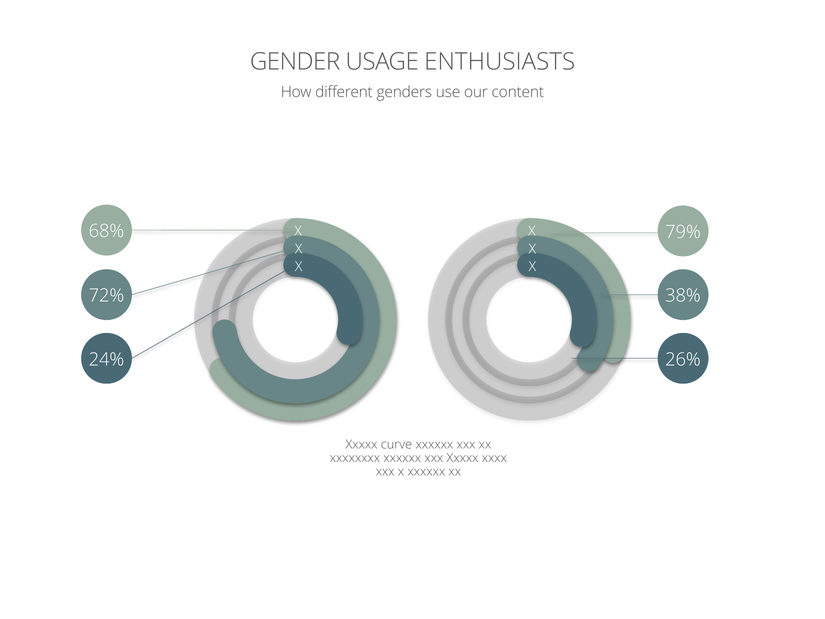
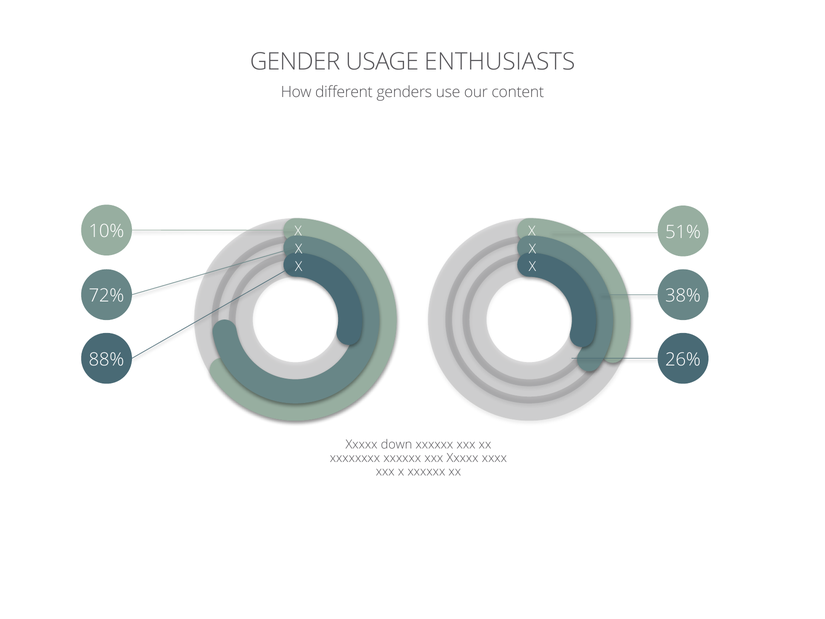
68%: 68% -> 10%
79%: 79% -> 51%
24%: 24% -> 88%
curve: curve -> down
